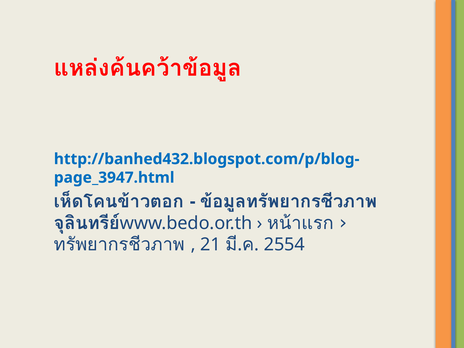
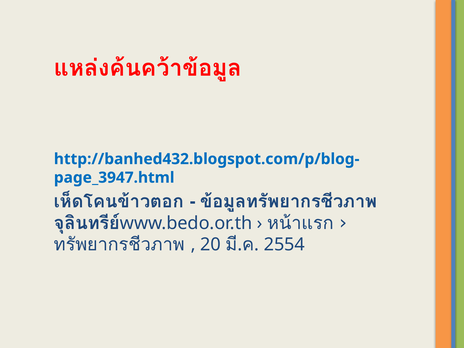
21: 21 -> 20
